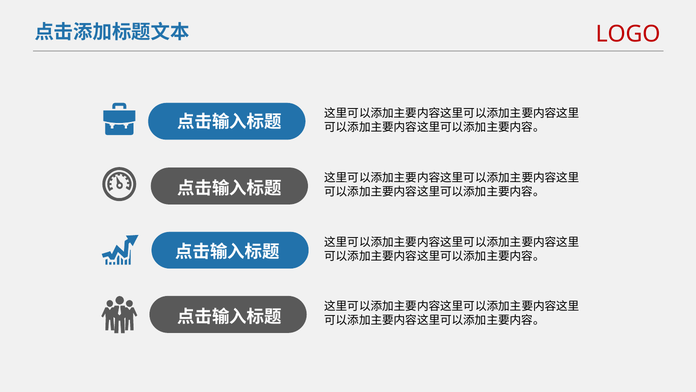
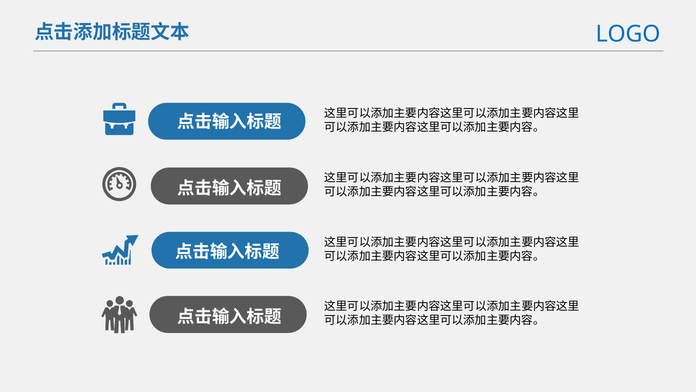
LOGO colour: red -> blue
